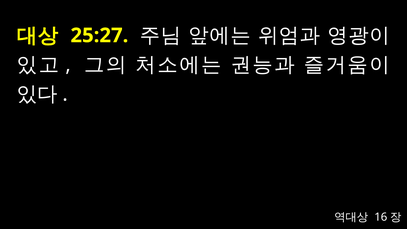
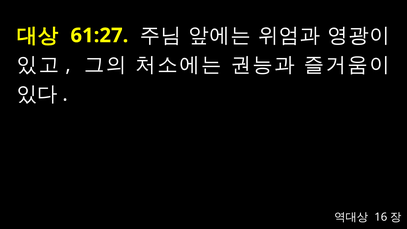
25:27: 25:27 -> 61:27
